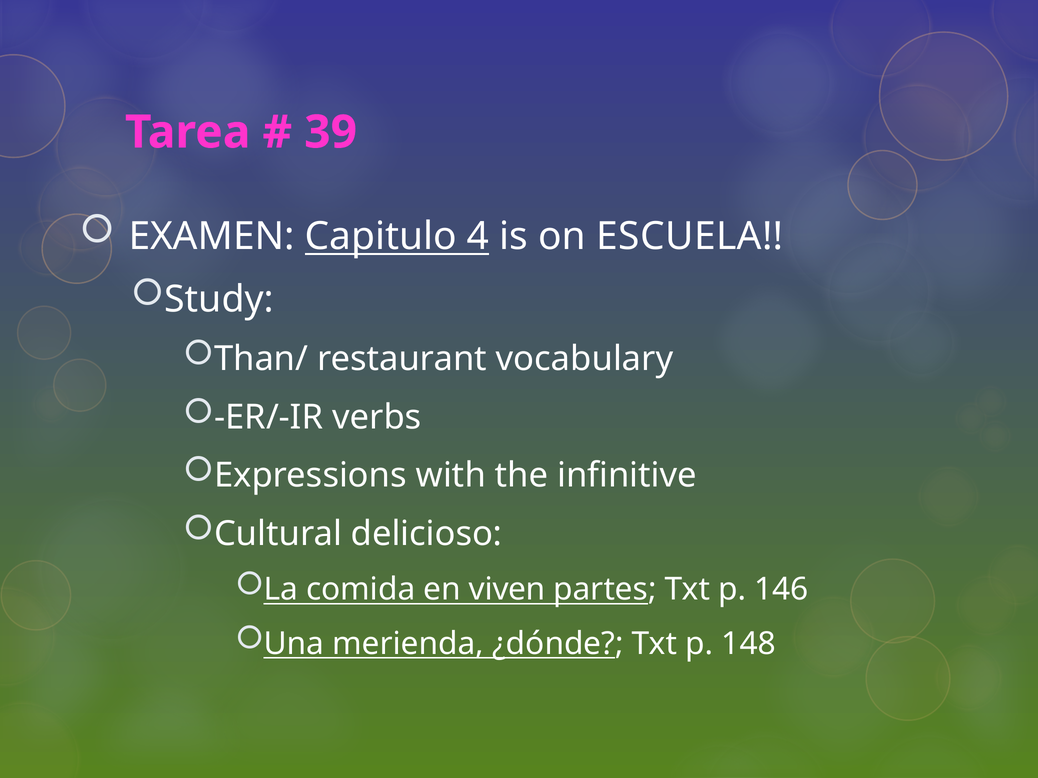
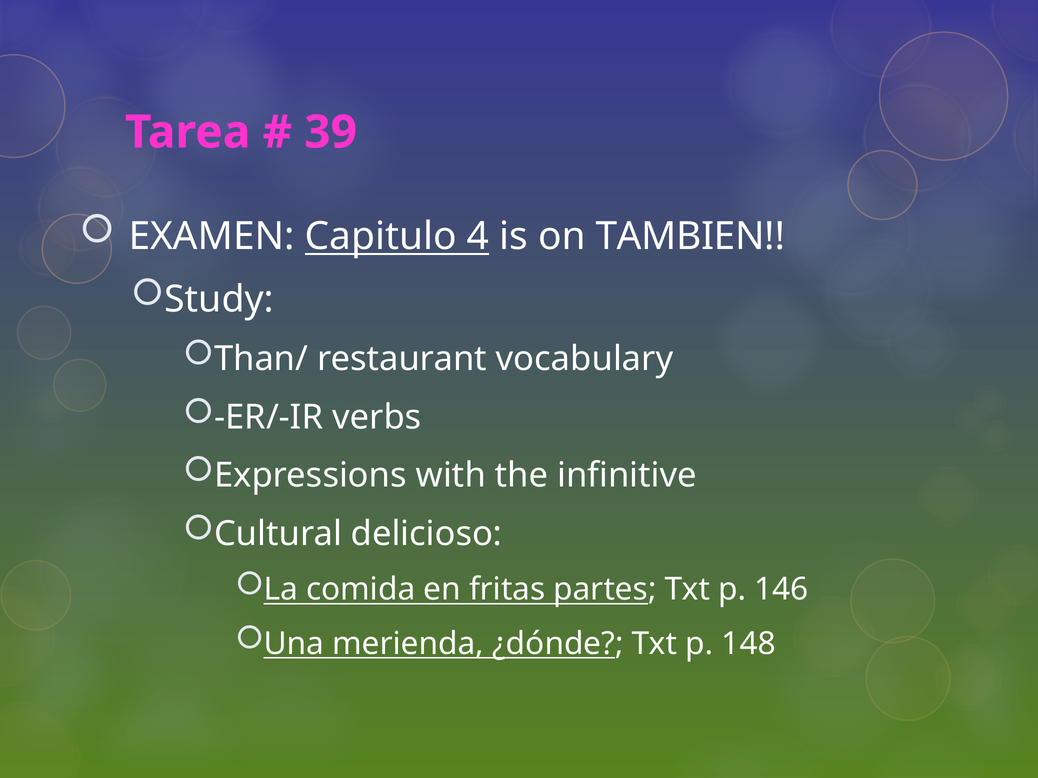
ESCUELA: ESCUELA -> TAMBIEN
viven: viven -> fritas
